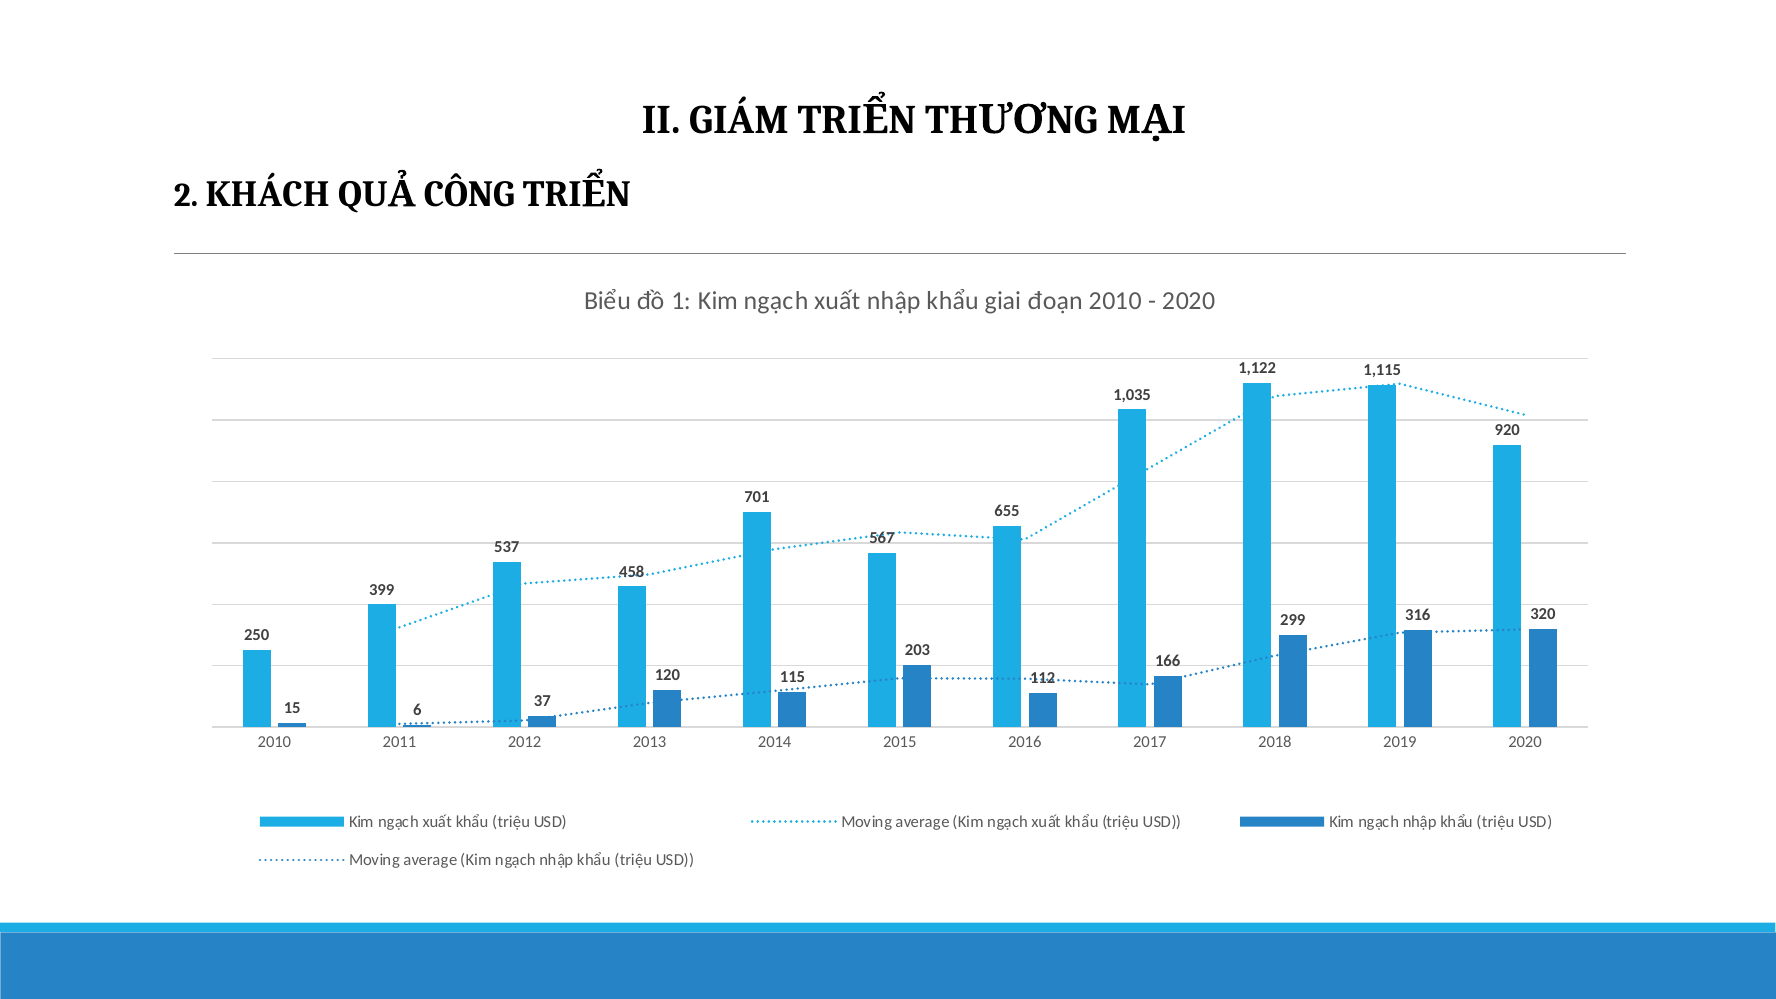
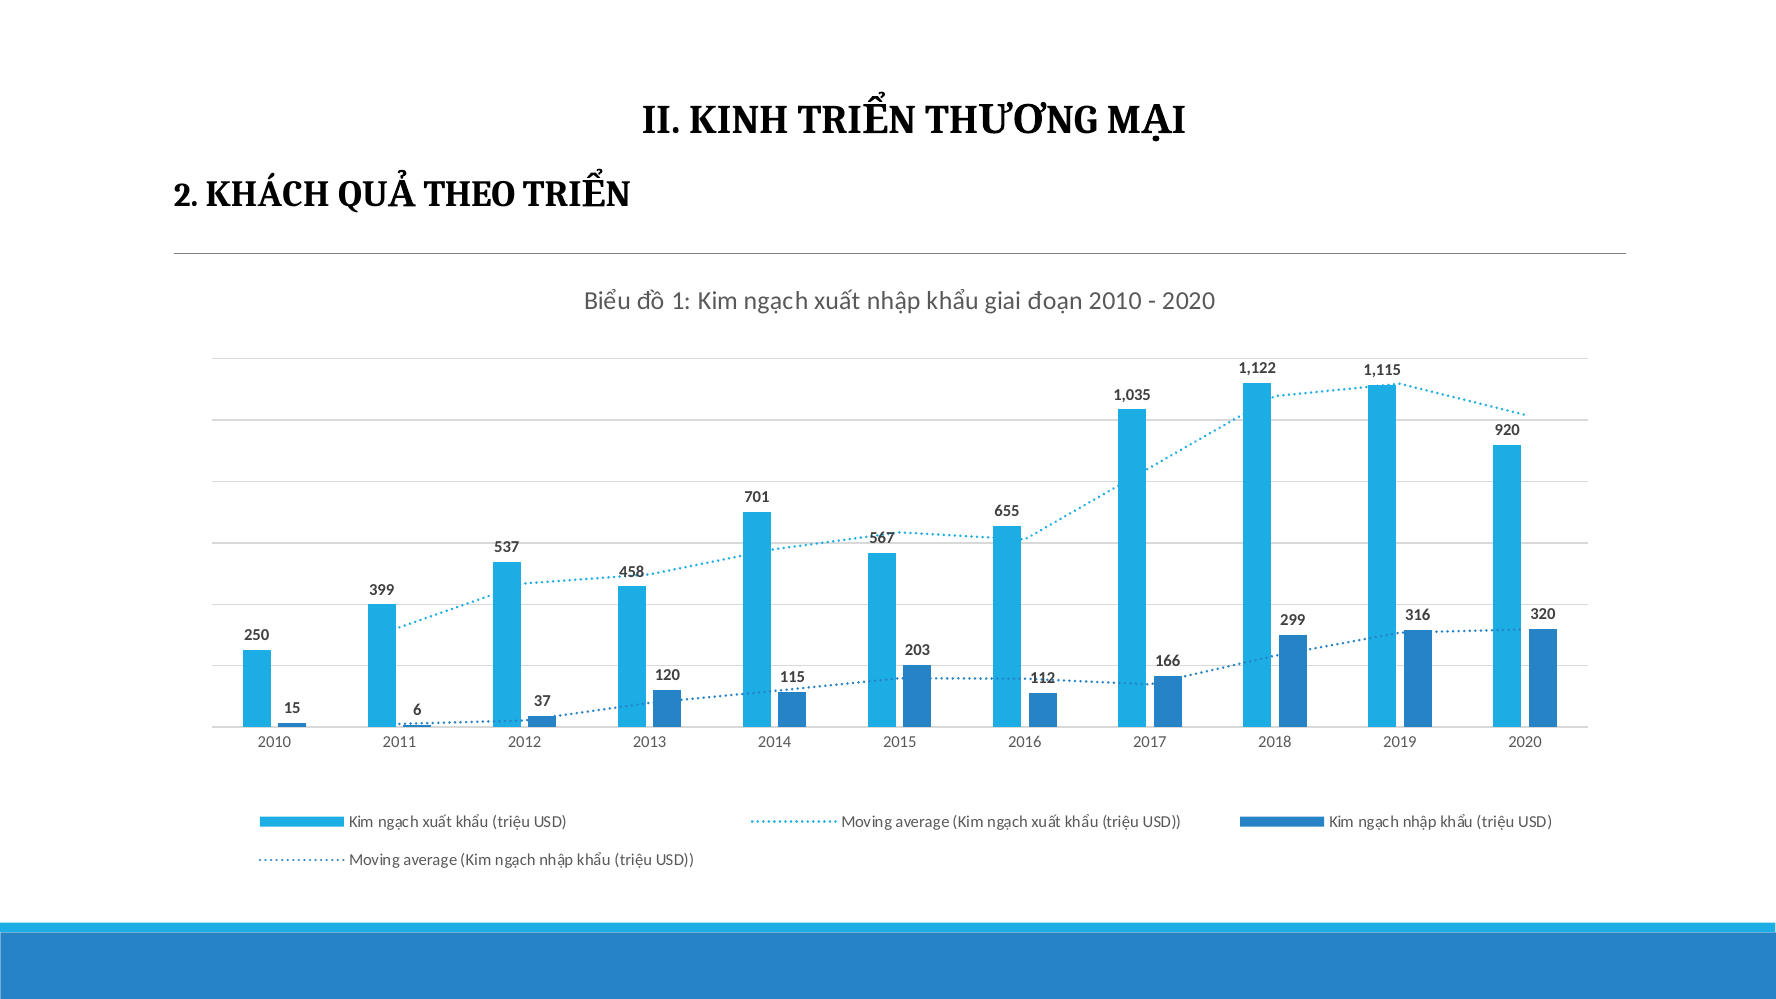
GIÁM: GIÁM -> KINH
CÔNG: CÔNG -> THEO
